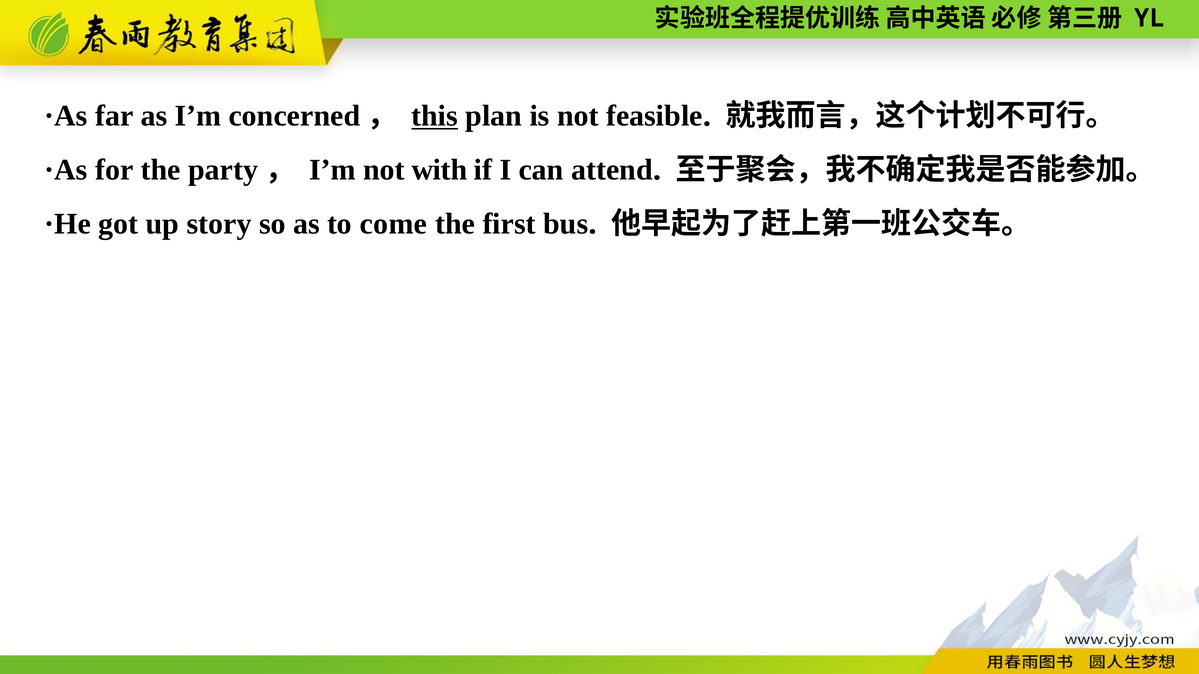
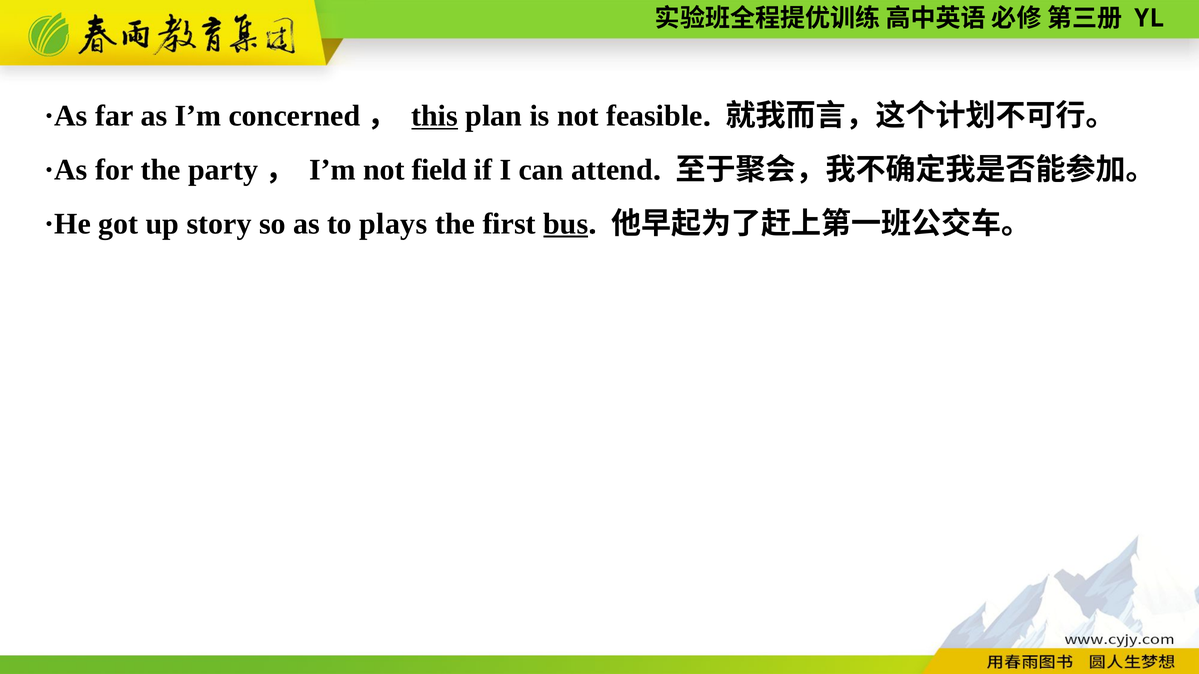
with: with -> field
come: come -> plays
bus underline: none -> present
